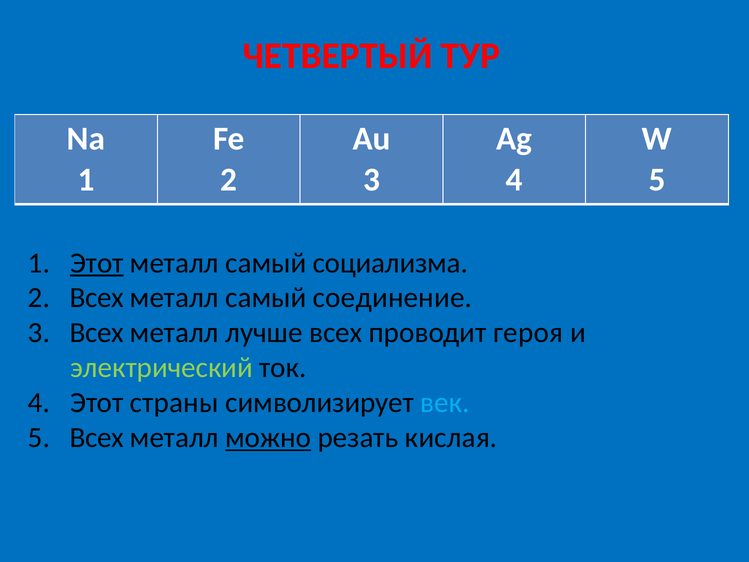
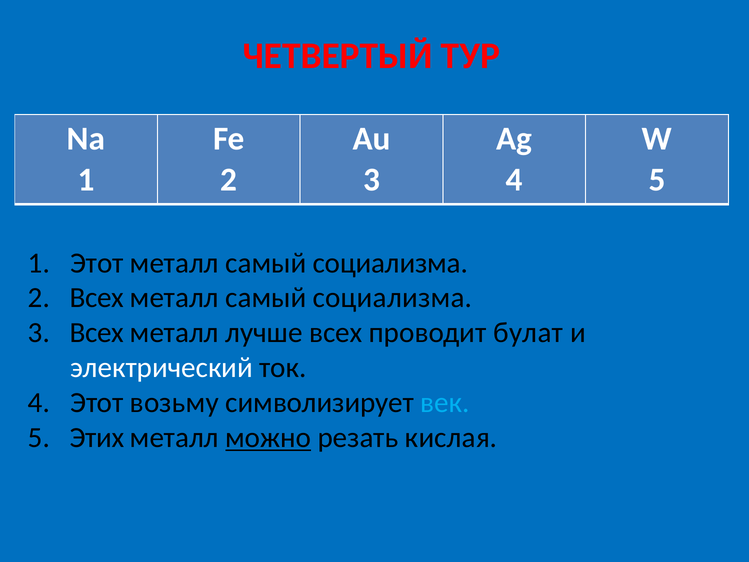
Этот at (97, 263) underline: present -> none
соединение at (393, 298): соединение -> социализма
героя: героя -> булат
электрический colour: light green -> white
страны: страны -> возьму
5 Всех: Всех -> Этих
